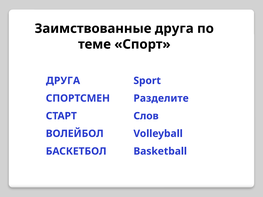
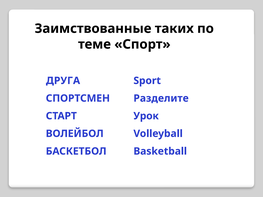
Заимствованные друга: друга -> таких
Слов: Слов -> Урок
